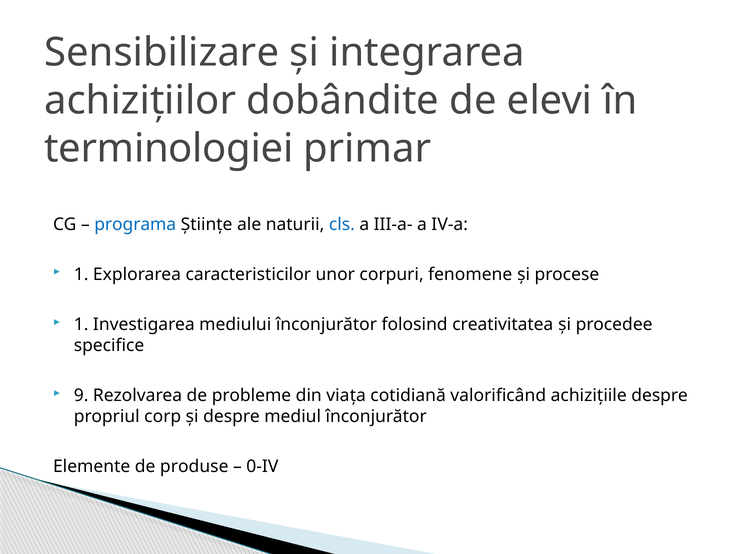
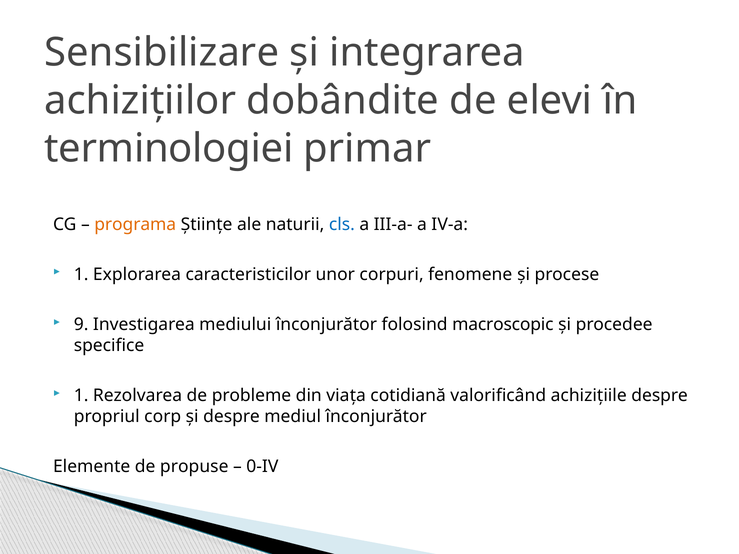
programa colour: blue -> orange
1 at (81, 325): 1 -> 9
creativitatea: creativitatea -> macroscopic
9 at (81, 396): 9 -> 1
produse: produse -> propuse
